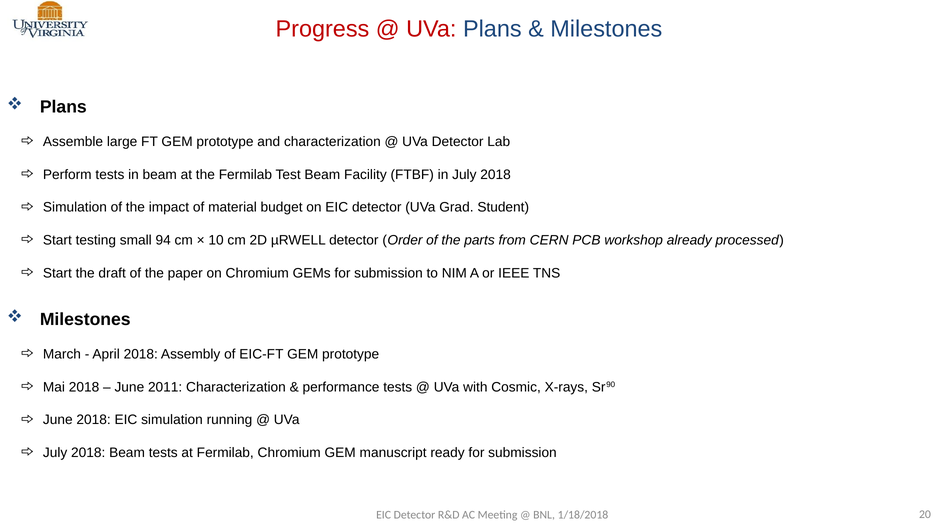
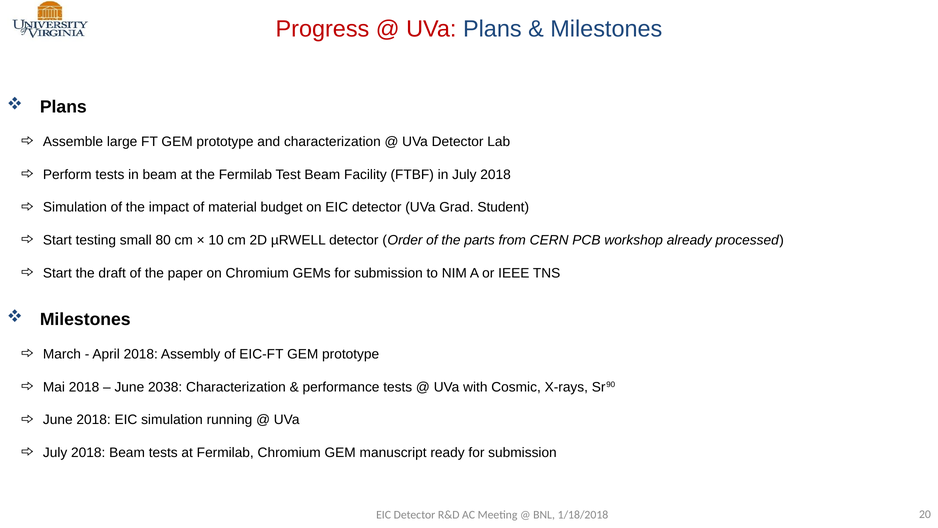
94: 94 -> 80
2011: 2011 -> 2038
